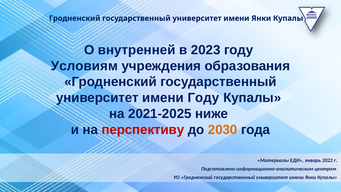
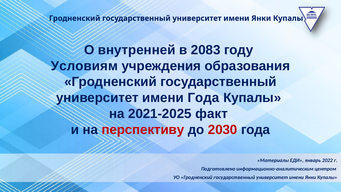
2023: 2023 -> 2083
имени Году: Году -> Года
ниже: ниже -> факт
2030 colour: orange -> red
